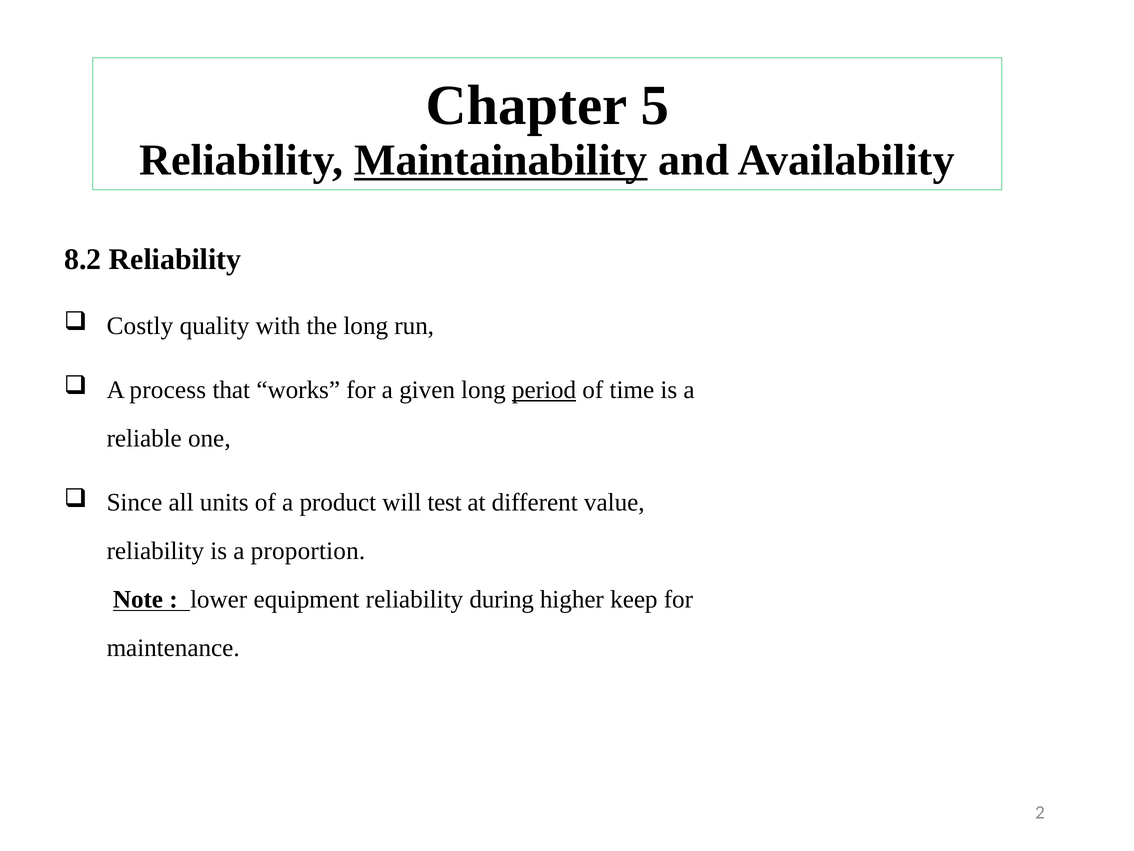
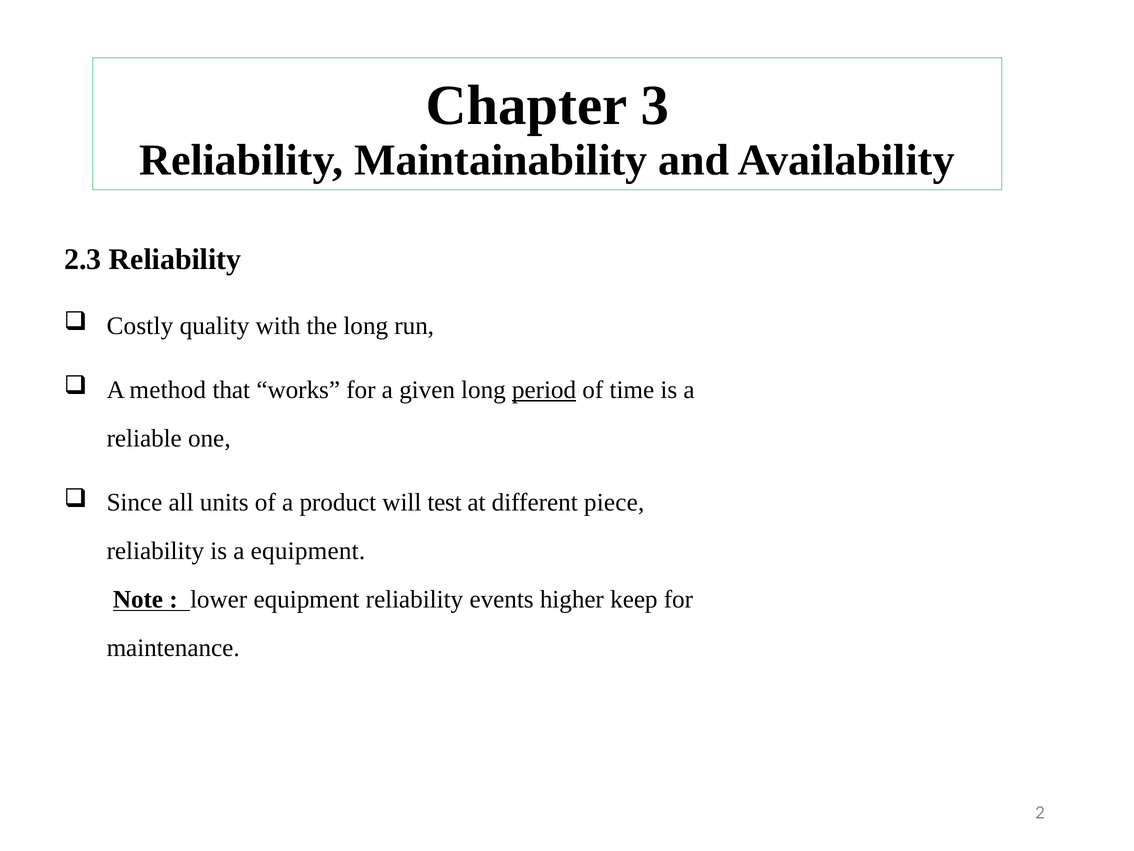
5: 5 -> 3
Maintainability underline: present -> none
8.2: 8.2 -> 2.3
process: process -> method
value: value -> piece
a proportion: proportion -> equipment
during: during -> events
